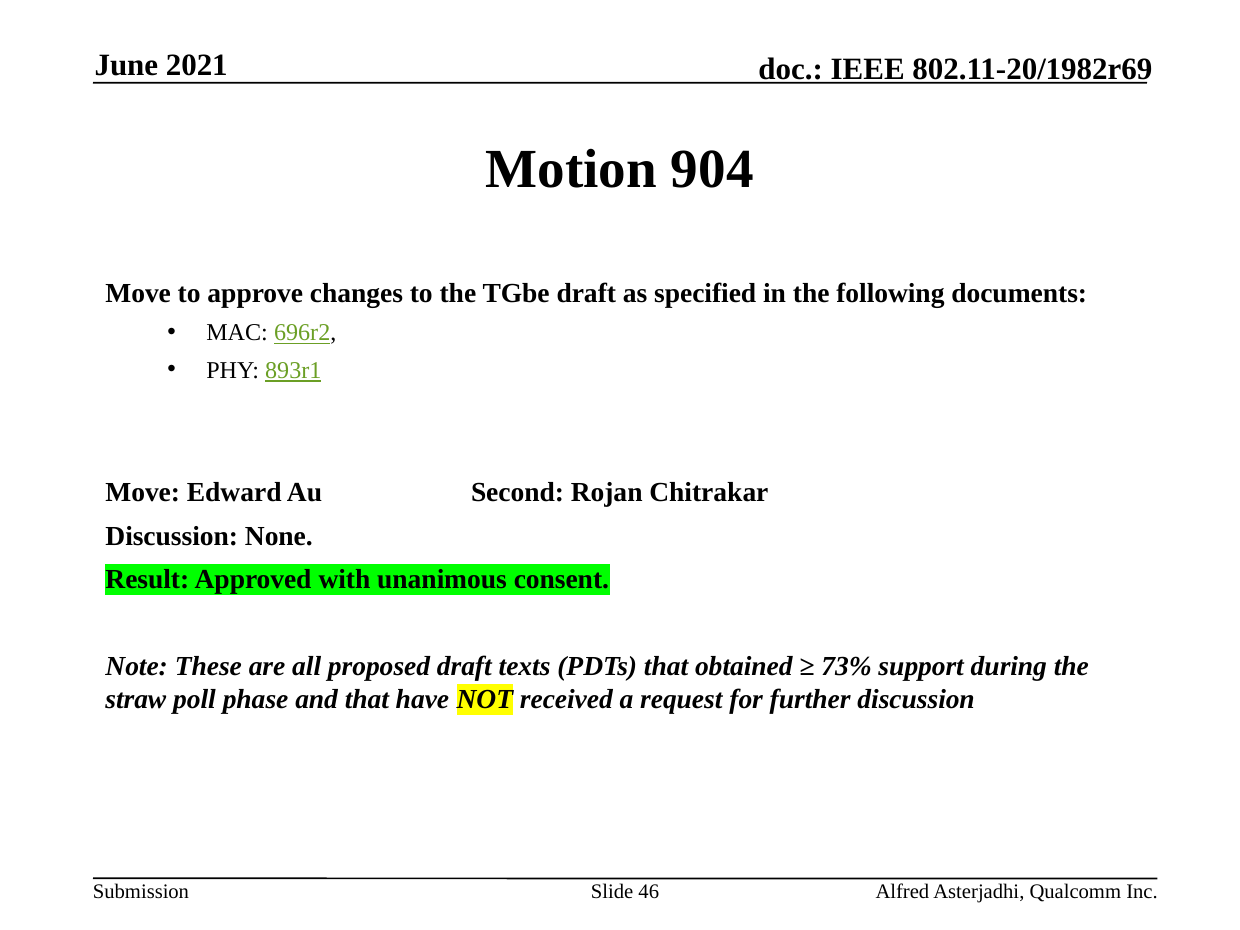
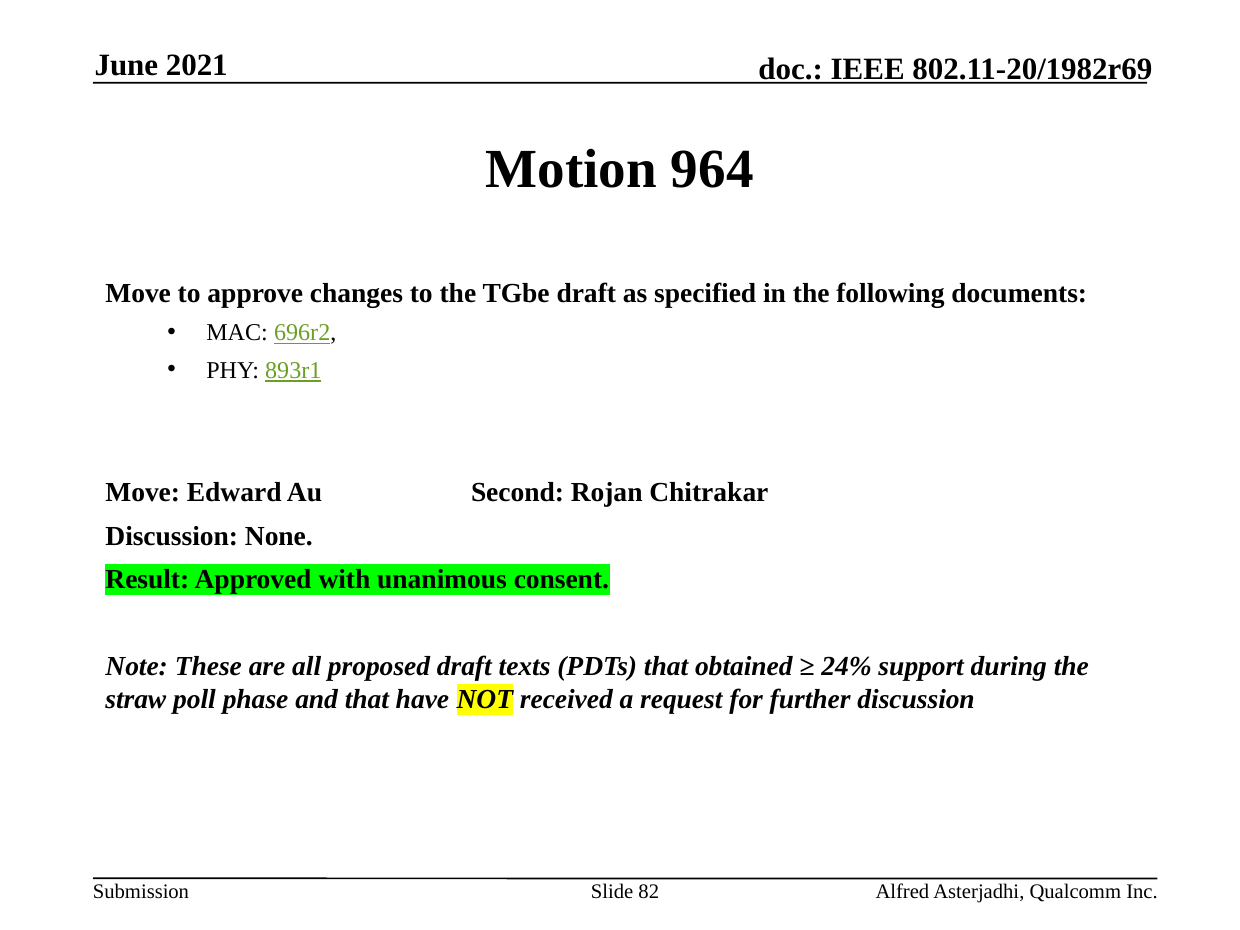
904: 904 -> 964
73%: 73% -> 24%
46: 46 -> 82
